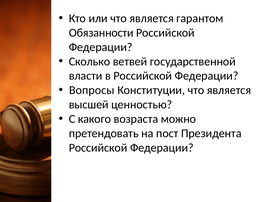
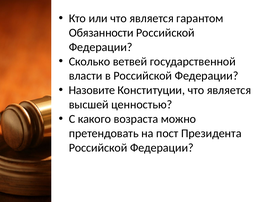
Вопросы: Вопросы -> Назовите
